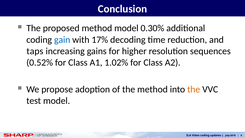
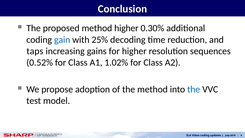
method model: model -> higher
17%: 17% -> 25%
the at (194, 89) colour: orange -> blue
